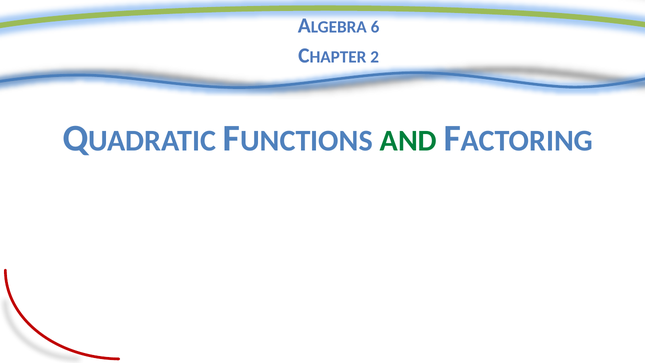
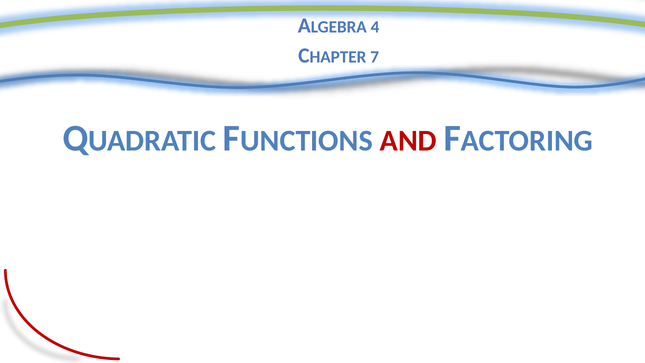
6: 6 -> 4
2: 2 -> 7
AND colour: green -> red
